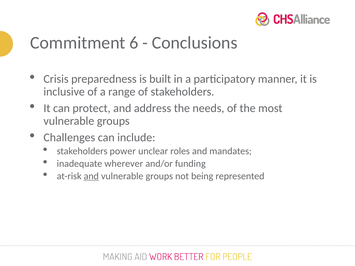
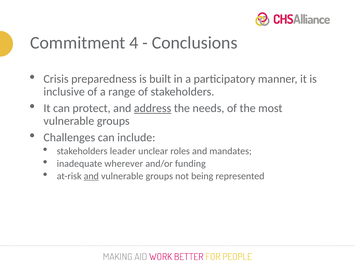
6: 6 -> 4
address underline: none -> present
power: power -> leader
